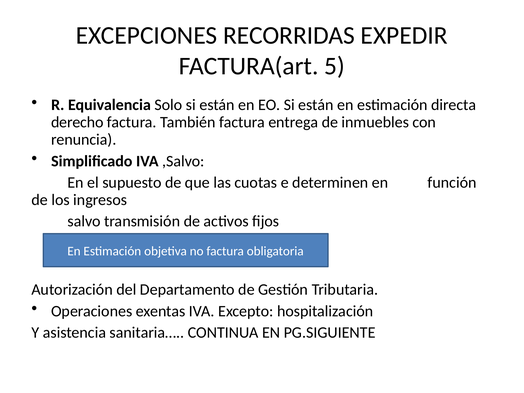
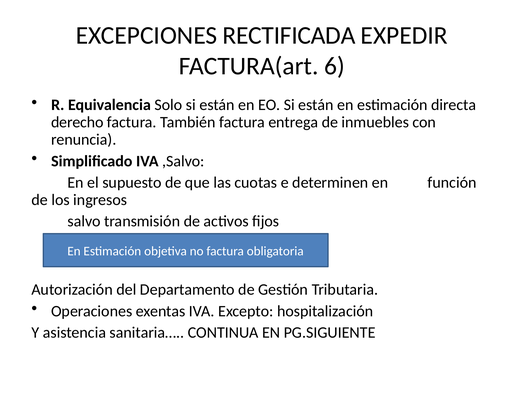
RECORRIDAS: RECORRIDAS -> RECTIFICADA
5: 5 -> 6
